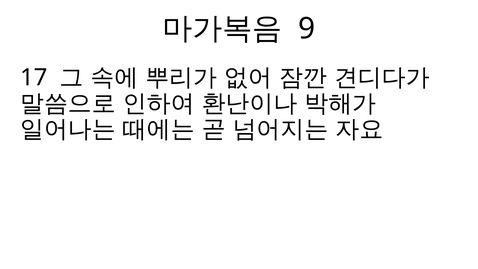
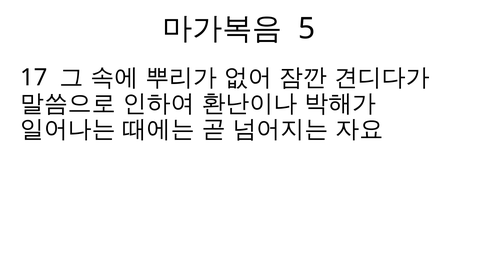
9: 9 -> 5
